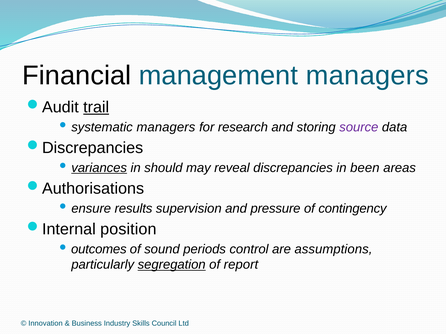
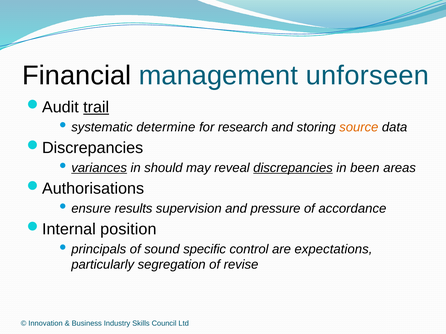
management managers: managers -> unforseen
systematic managers: managers -> determine
source colour: purple -> orange
discrepancies underline: none -> present
contingency: contingency -> accordance
outcomes: outcomes -> principals
periods: periods -> specific
assumptions: assumptions -> expectations
segregation underline: present -> none
report: report -> revise
